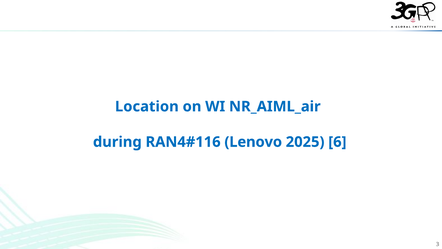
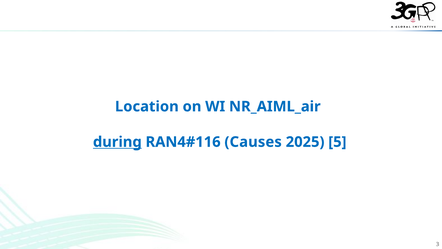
during underline: none -> present
Lenovo: Lenovo -> Causes
6: 6 -> 5
